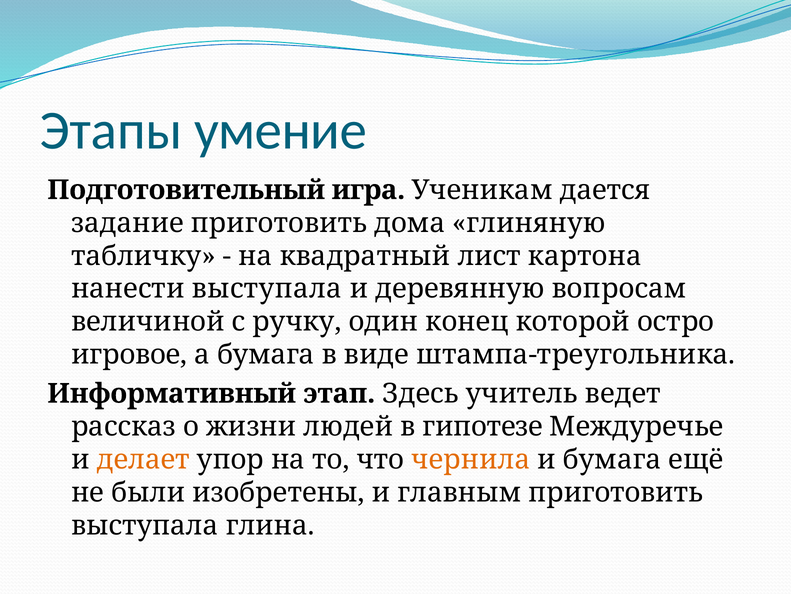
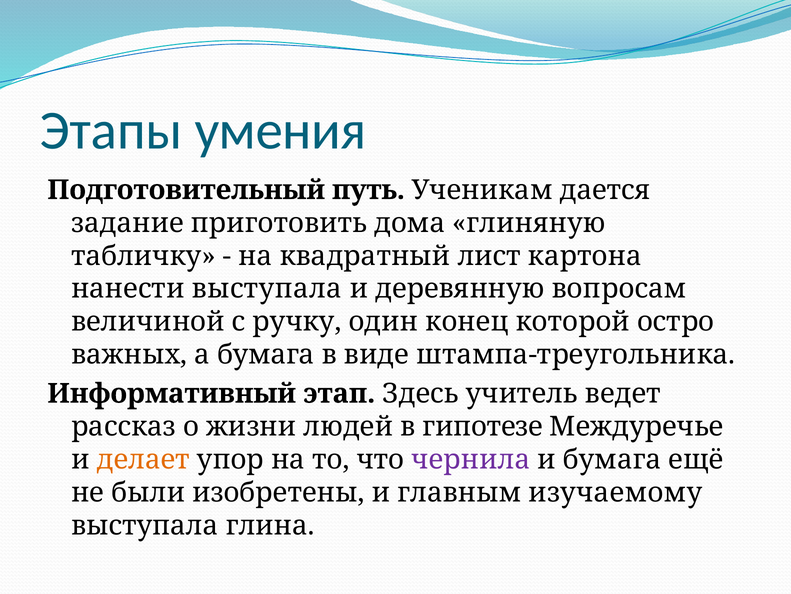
умение: умение -> умения
игра: игра -> путь
игровое: игровое -> важных
чернила colour: orange -> purple
главным приготовить: приготовить -> изучаемому
